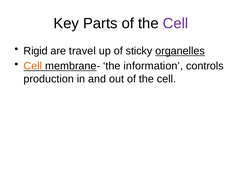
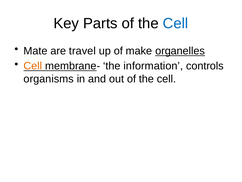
Cell at (175, 23) colour: purple -> blue
Rigid: Rigid -> Mate
sticky: sticky -> make
production: production -> organisms
